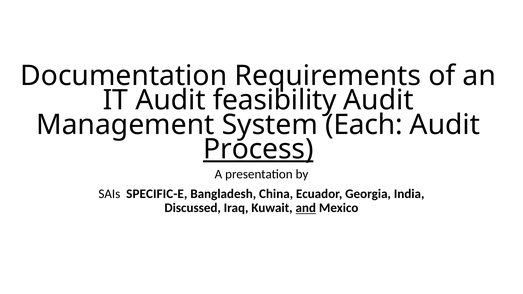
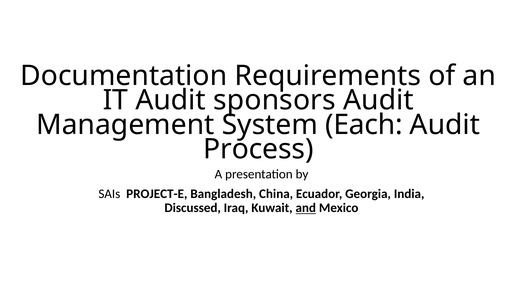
feasibility: feasibility -> sponsors
Process underline: present -> none
SPECIFIC-E: SPECIFIC-E -> PROJECT-E
